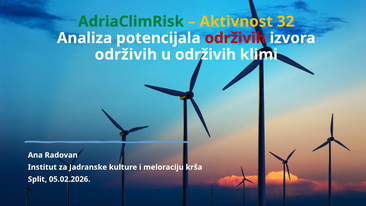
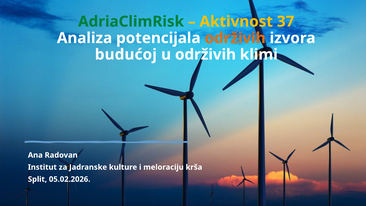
32: 32 -> 37
održivih at (235, 38) colour: red -> orange
održivih at (126, 55): održivih -> budućoj
